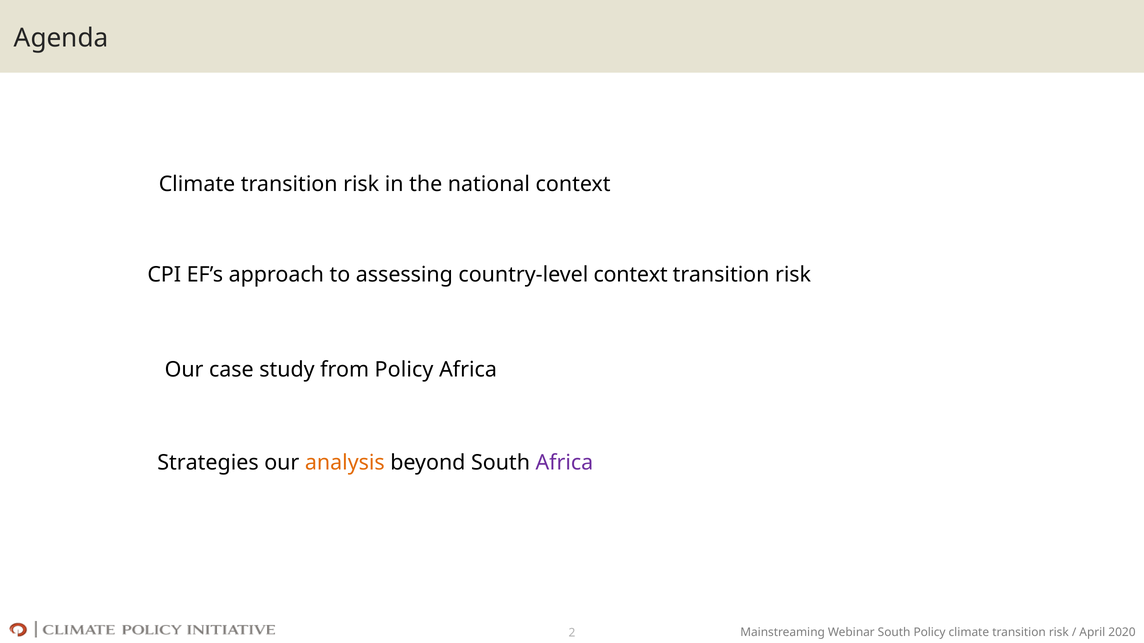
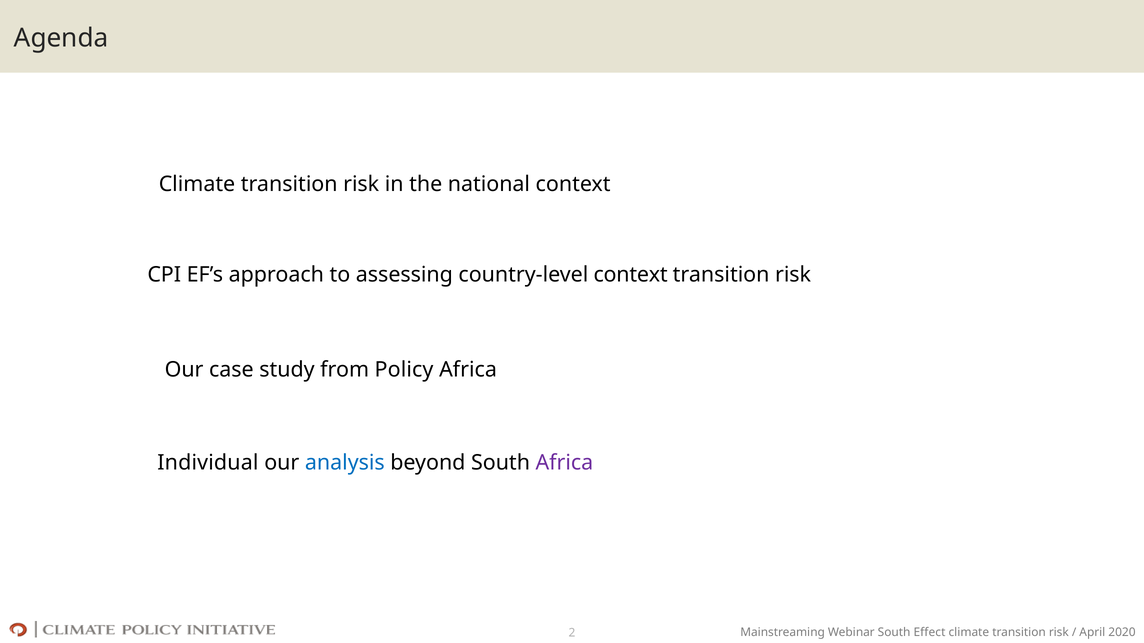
Strategies: Strategies -> Individual
analysis colour: orange -> blue
South Policy: Policy -> Effect
